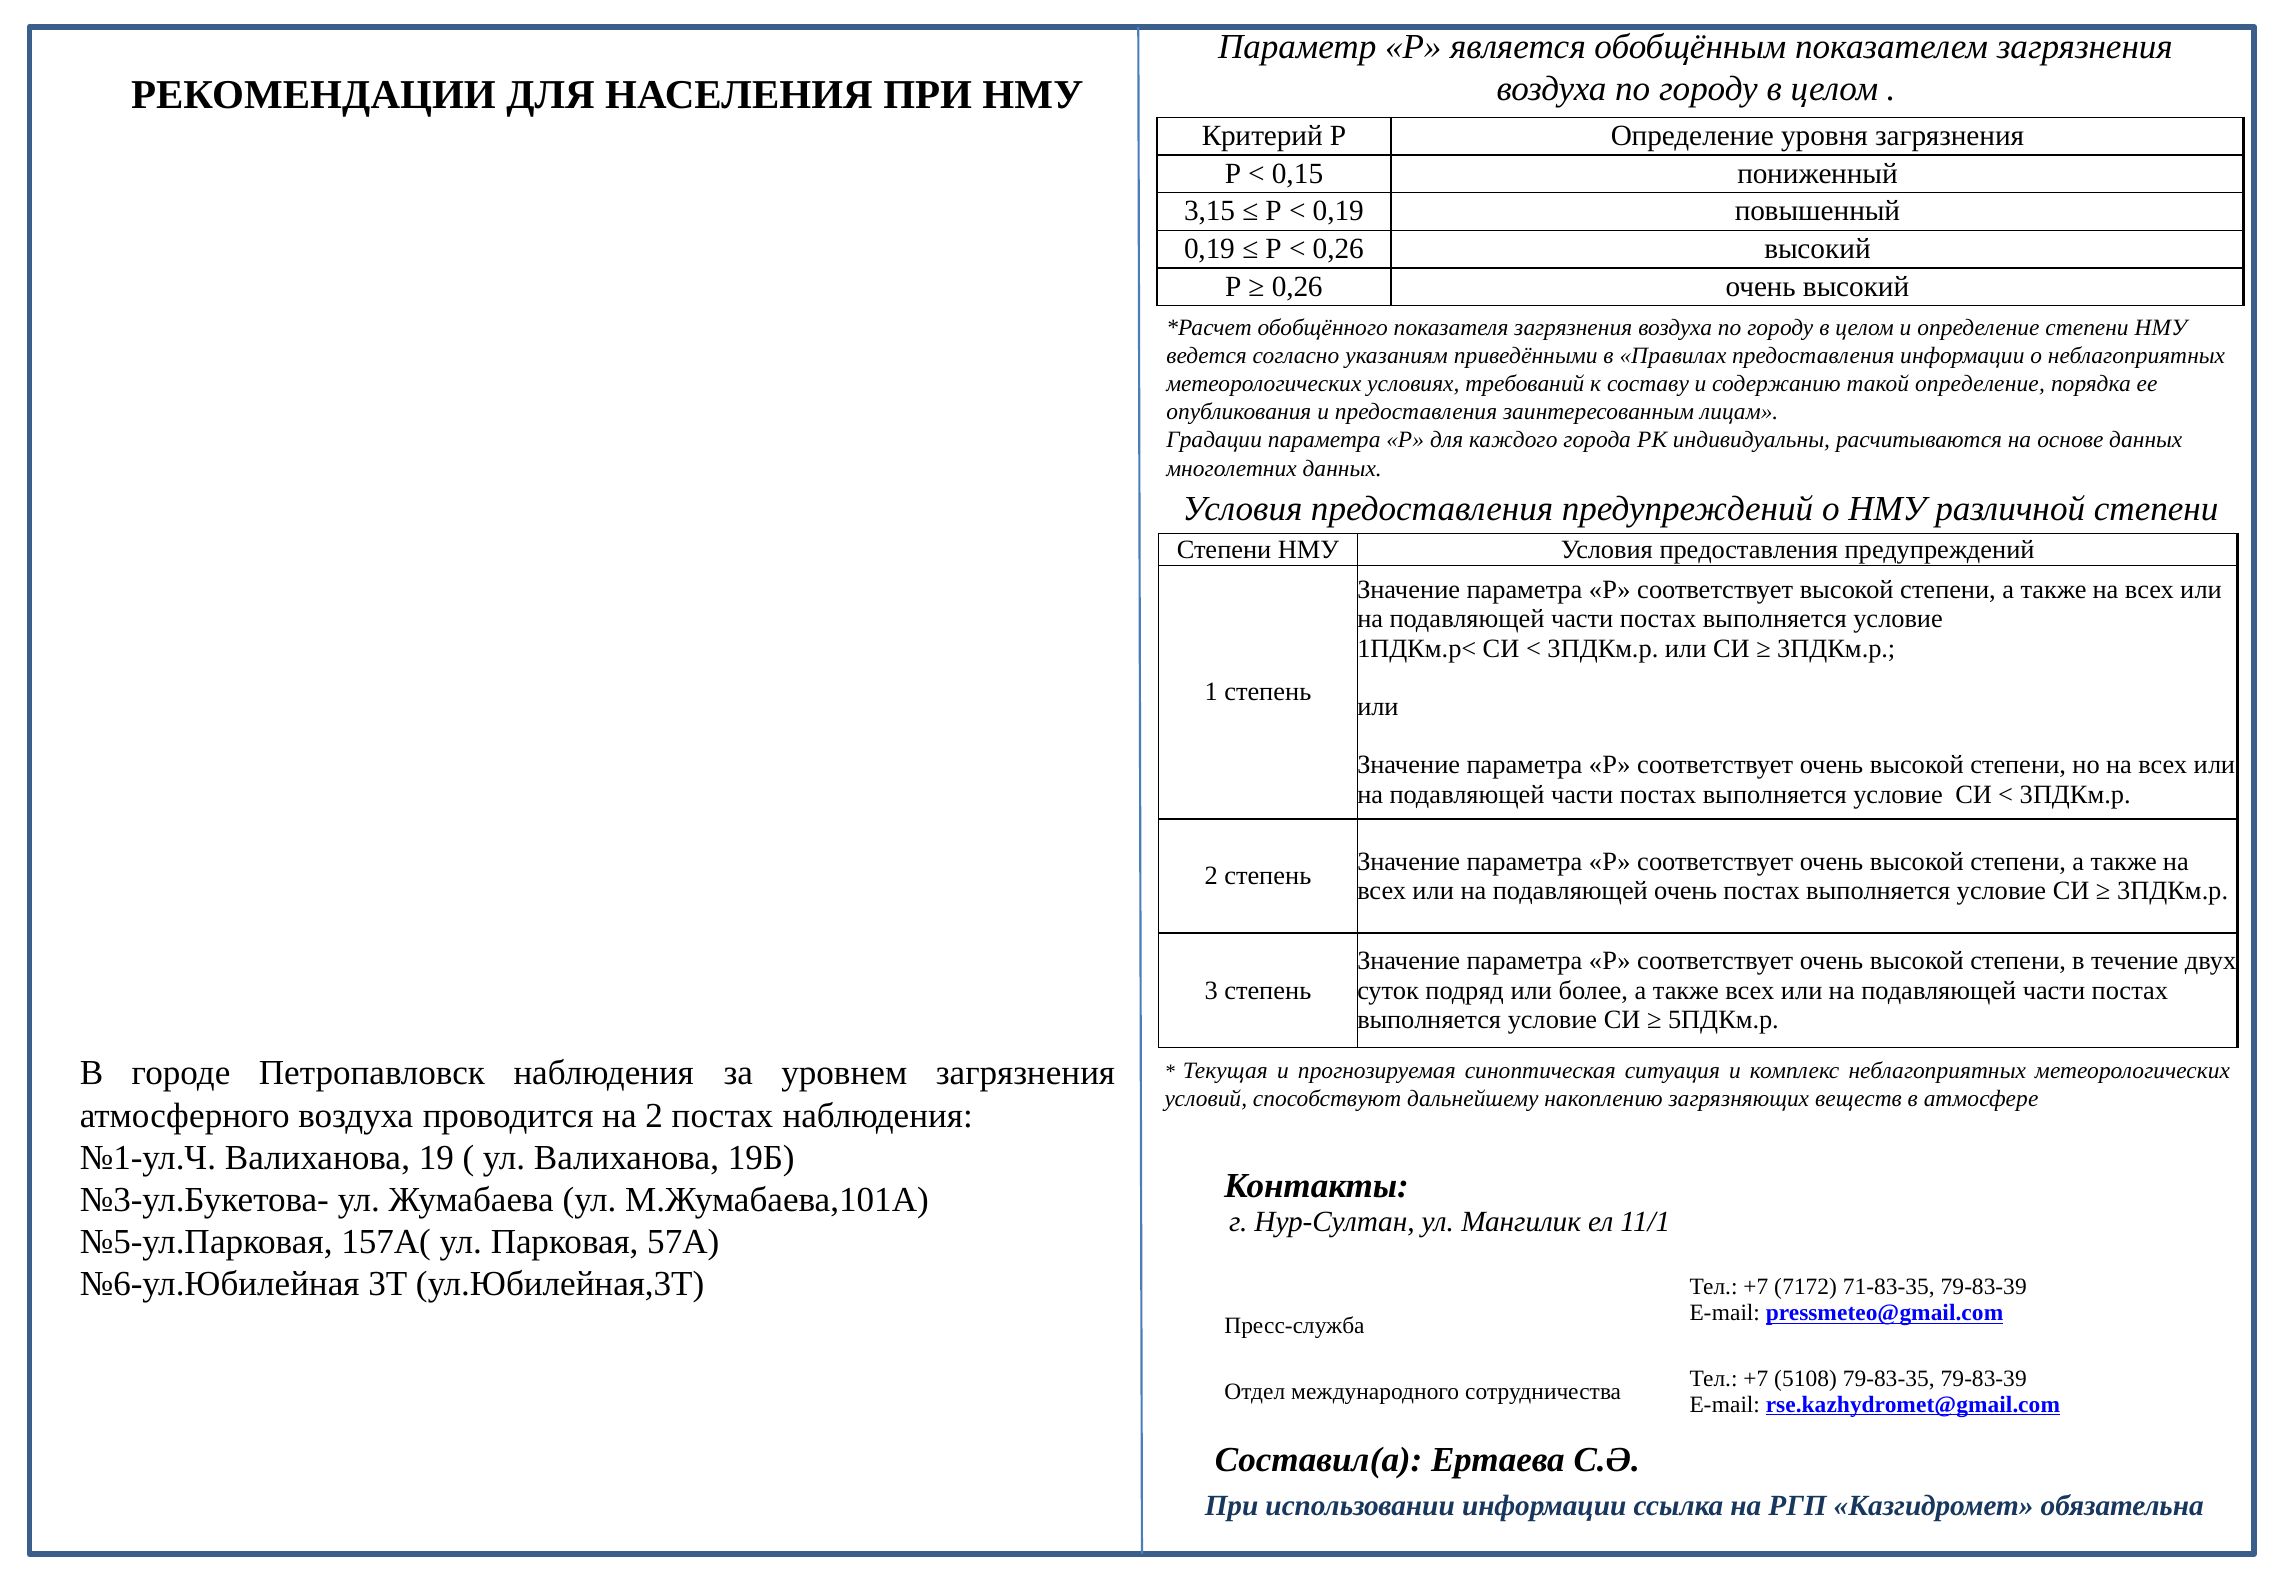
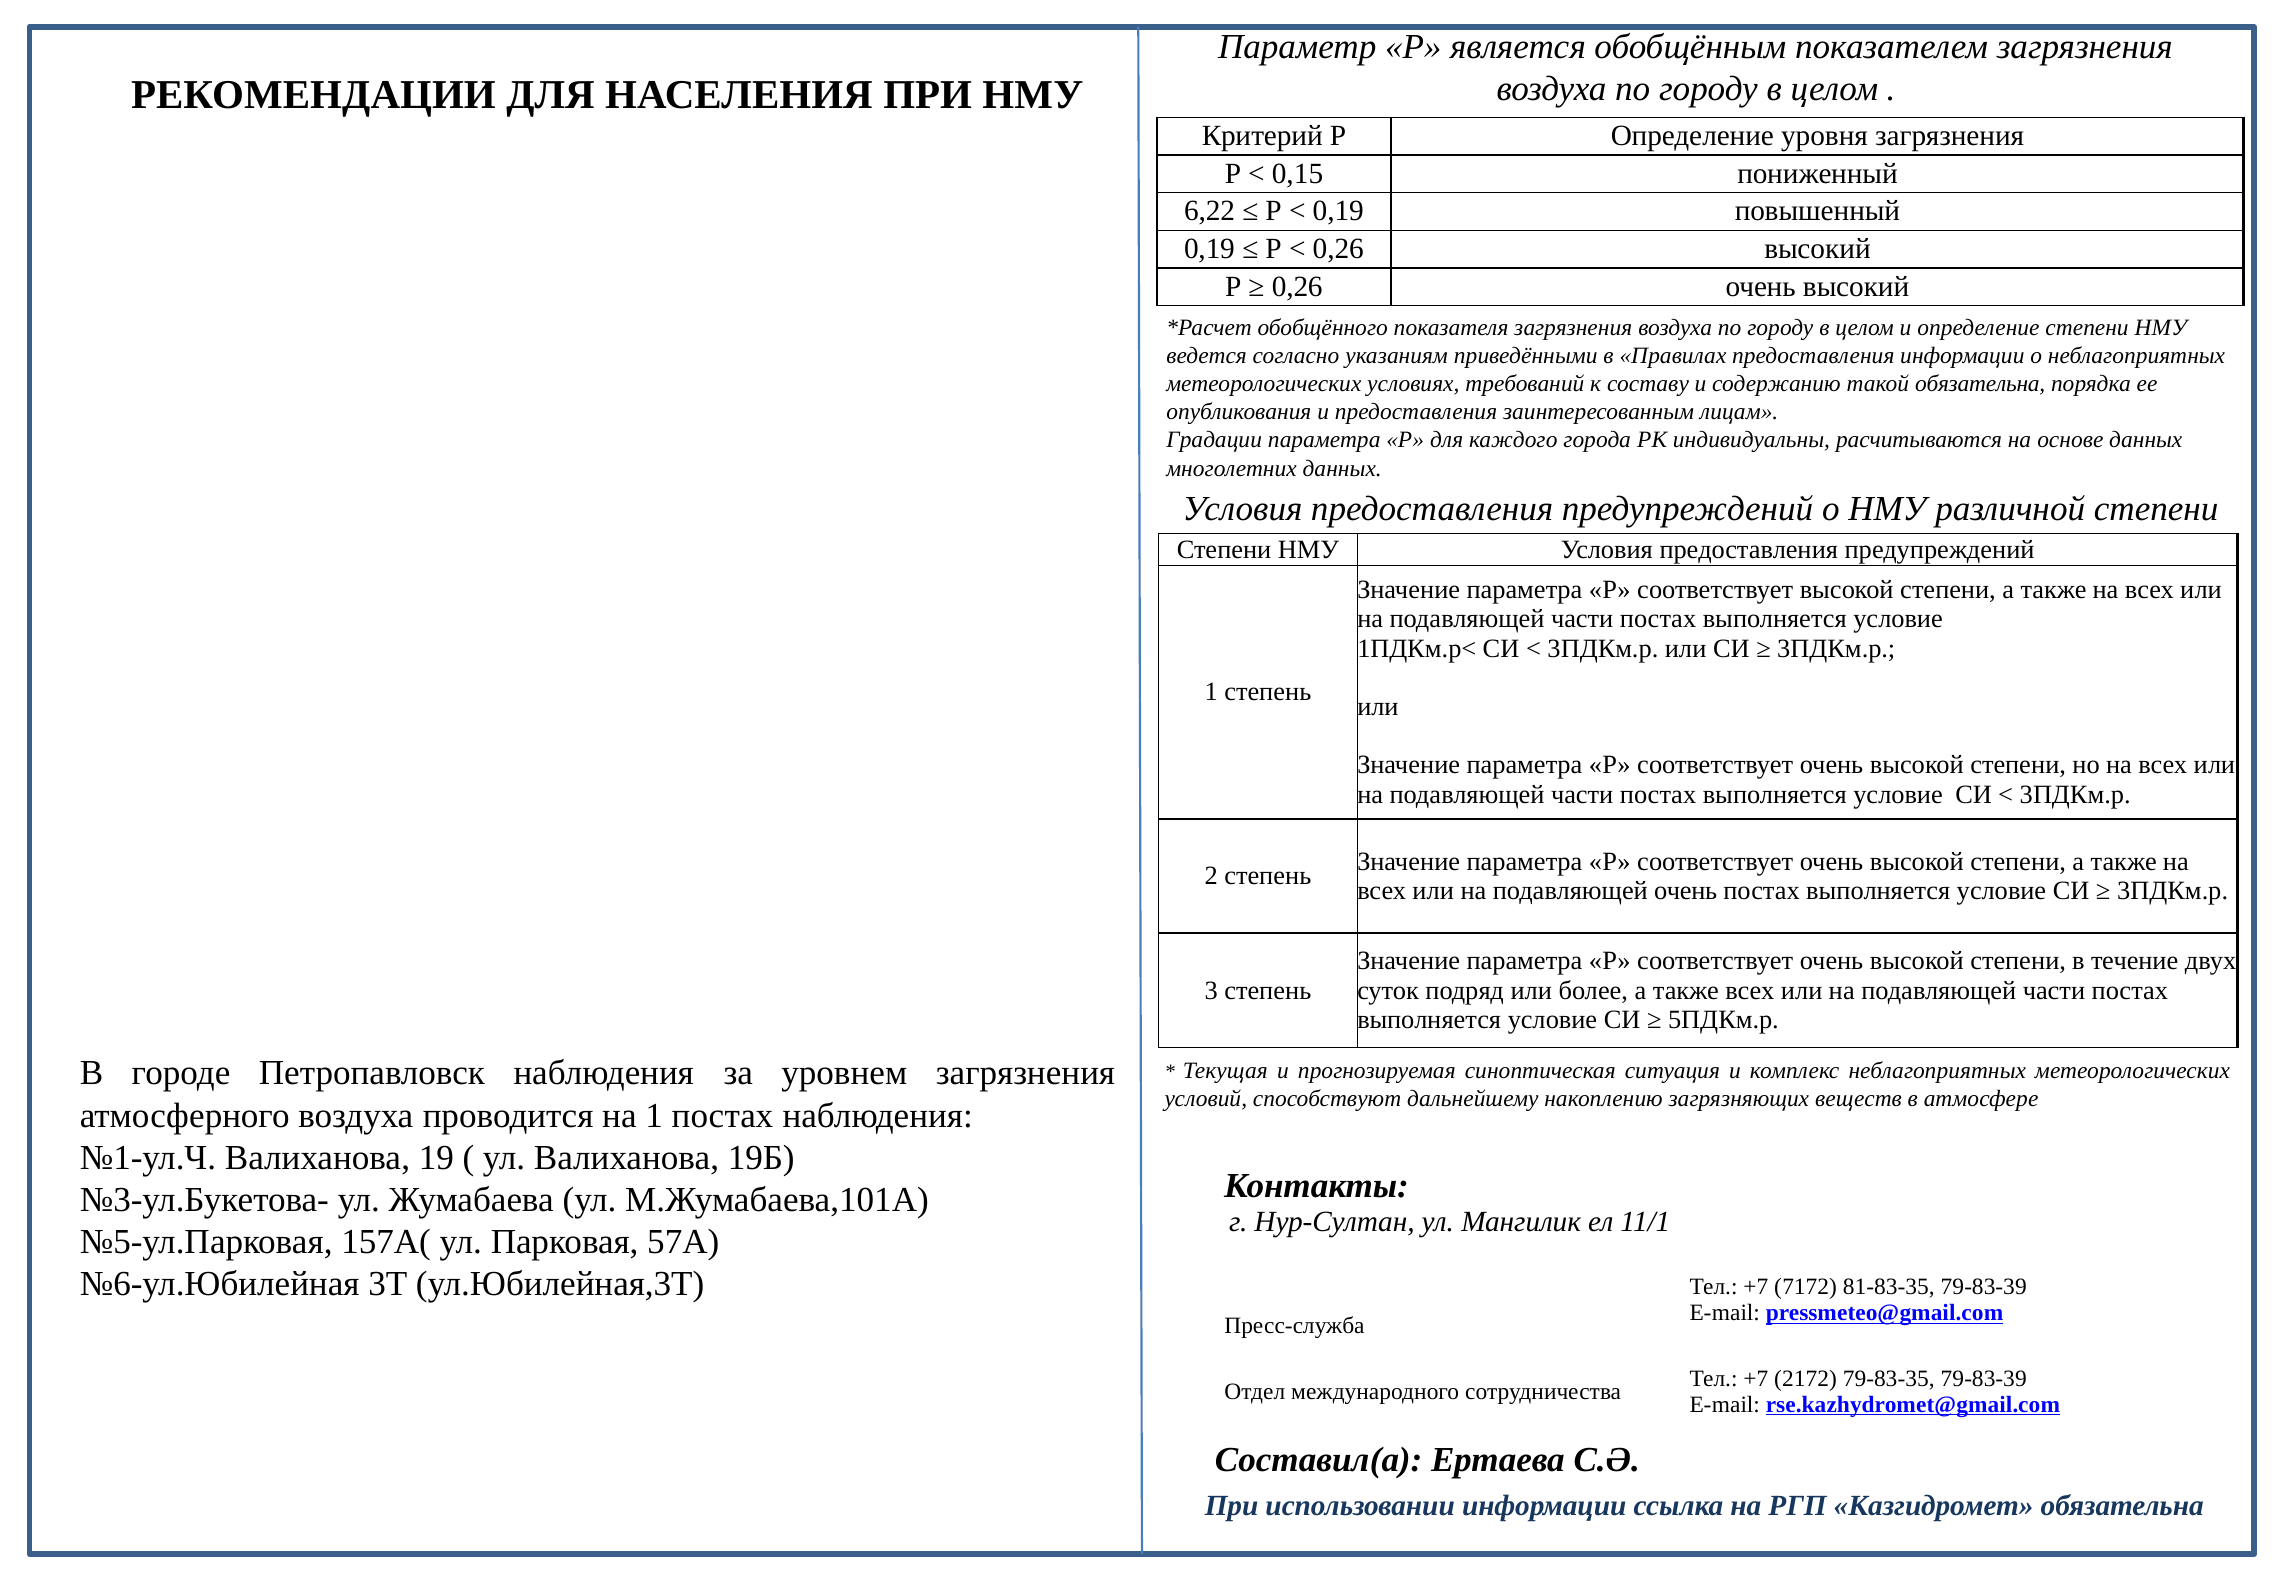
3,15: 3,15 -> 6,22
такой определение: определение -> обязательна
на 2: 2 -> 1
71-83-35: 71-83-35 -> 81-83-35
5108: 5108 -> 2172
